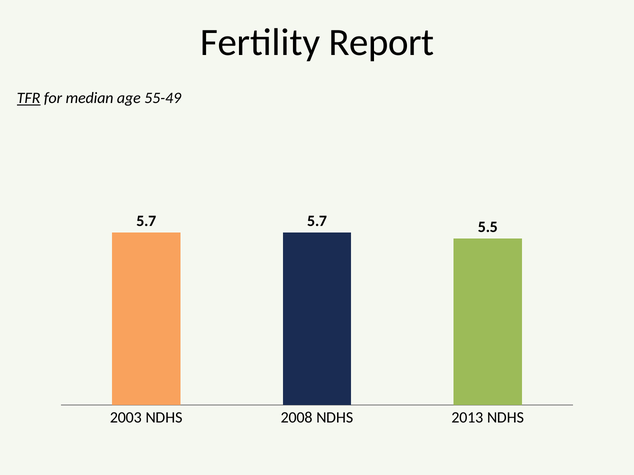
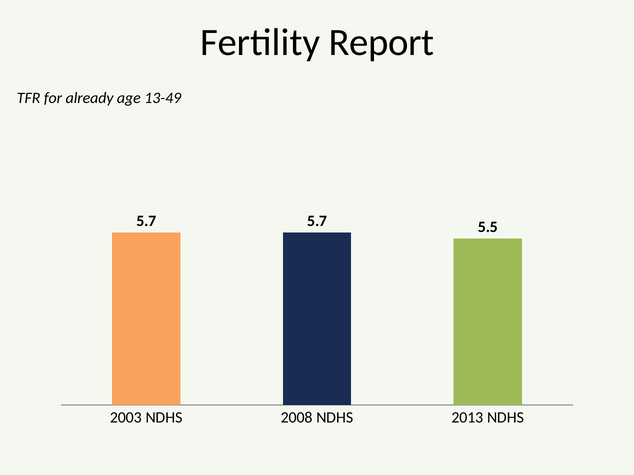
TFR underline: present -> none
median: median -> already
55-49: 55-49 -> 13-49
